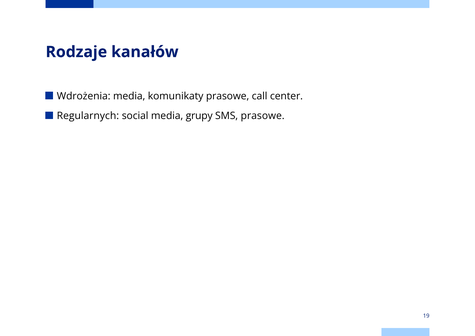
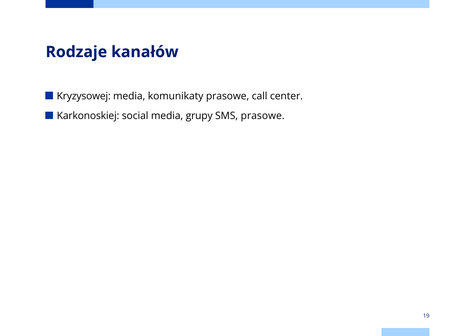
Wdrożenia: Wdrożenia -> Kryzysowej
Regularnych: Regularnych -> Karkonoskiej
